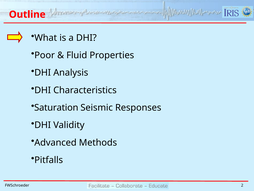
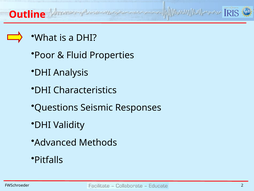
Saturation: Saturation -> Questions
